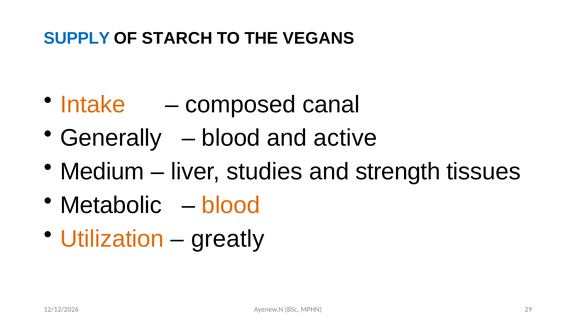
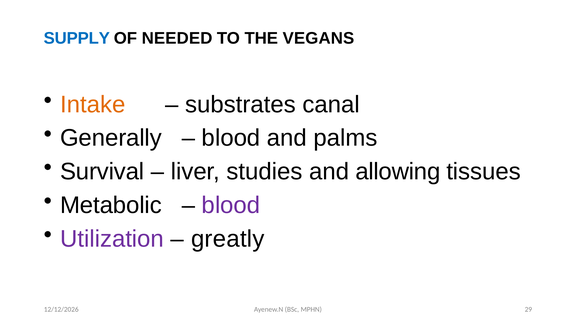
STARCH: STARCH -> NEEDED
composed: composed -> substrates
active: active -> palms
Medium: Medium -> Survival
strength: strength -> allowing
blood at (231, 205) colour: orange -> purple
Utilization colour: orange -> purple
